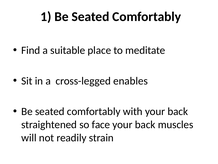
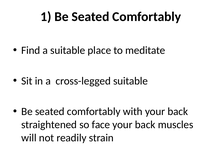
cross-legged enables: enables -> suitable
